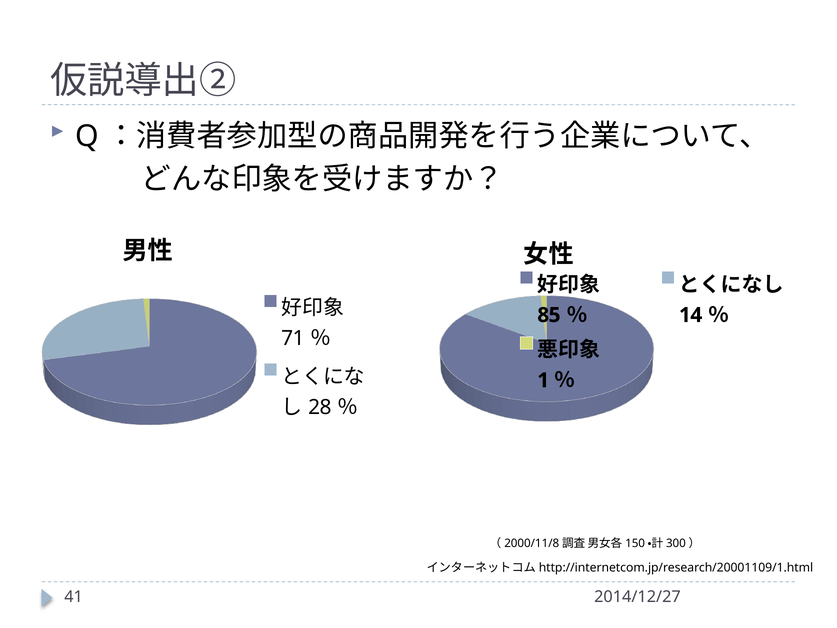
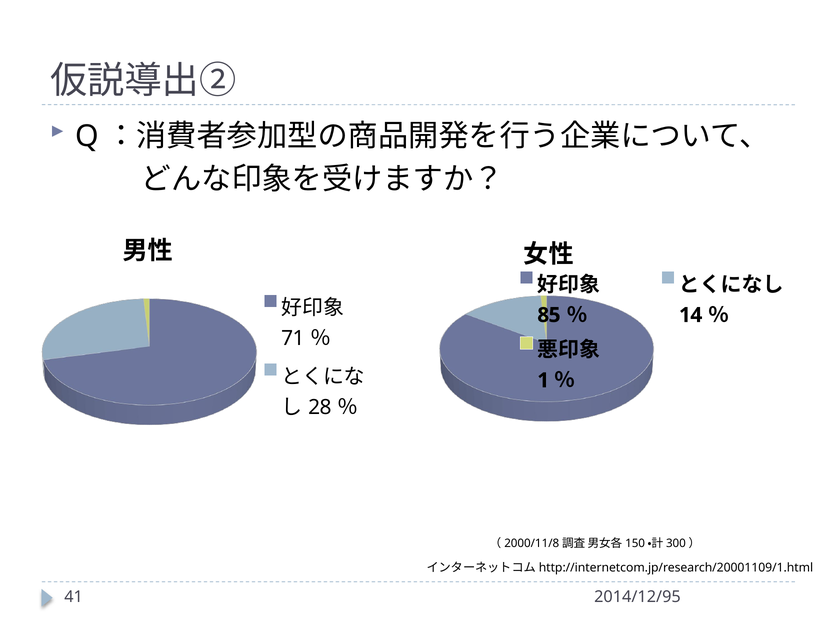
2014/12/27: 2014/12/27 -> 2014/12/95
